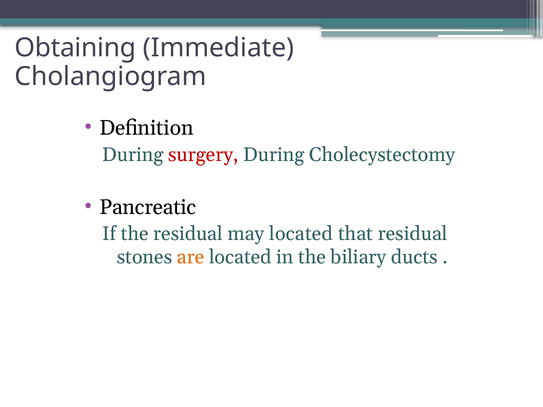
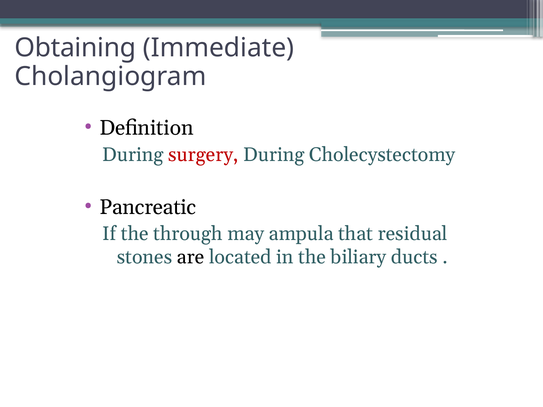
the residual: residual -> through
may located: located -> ampula
are colour: orange -> black
